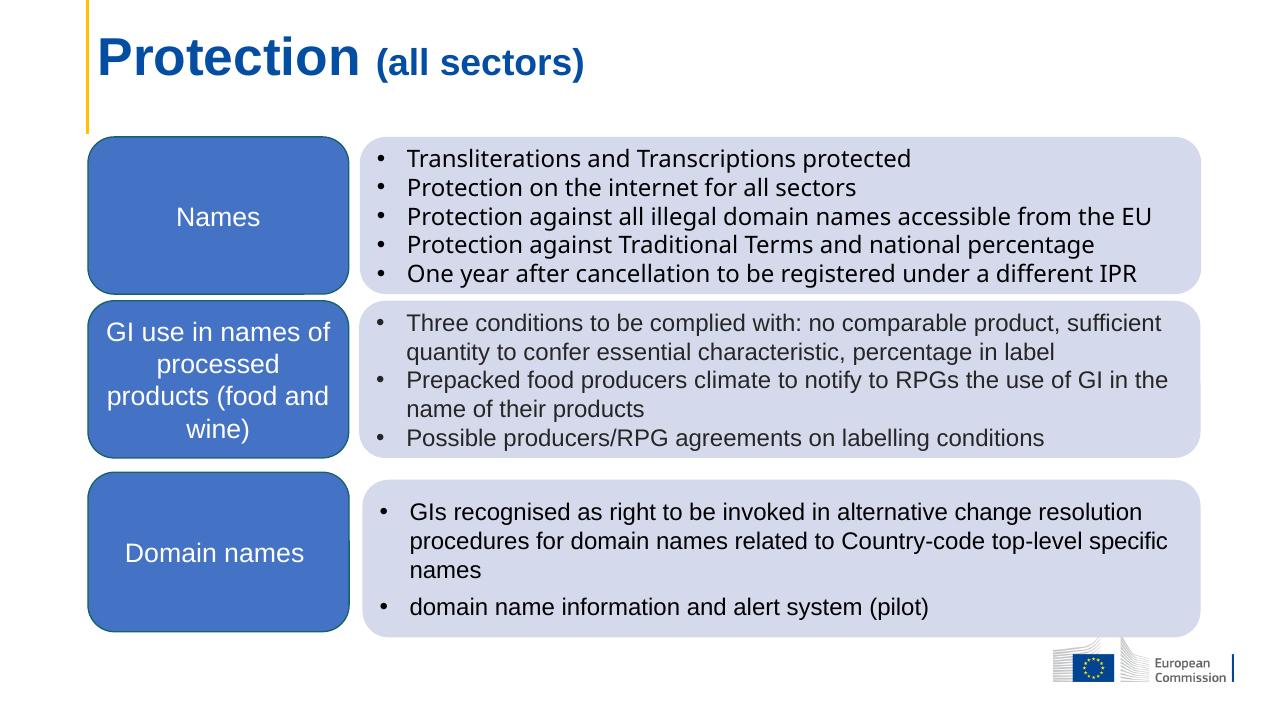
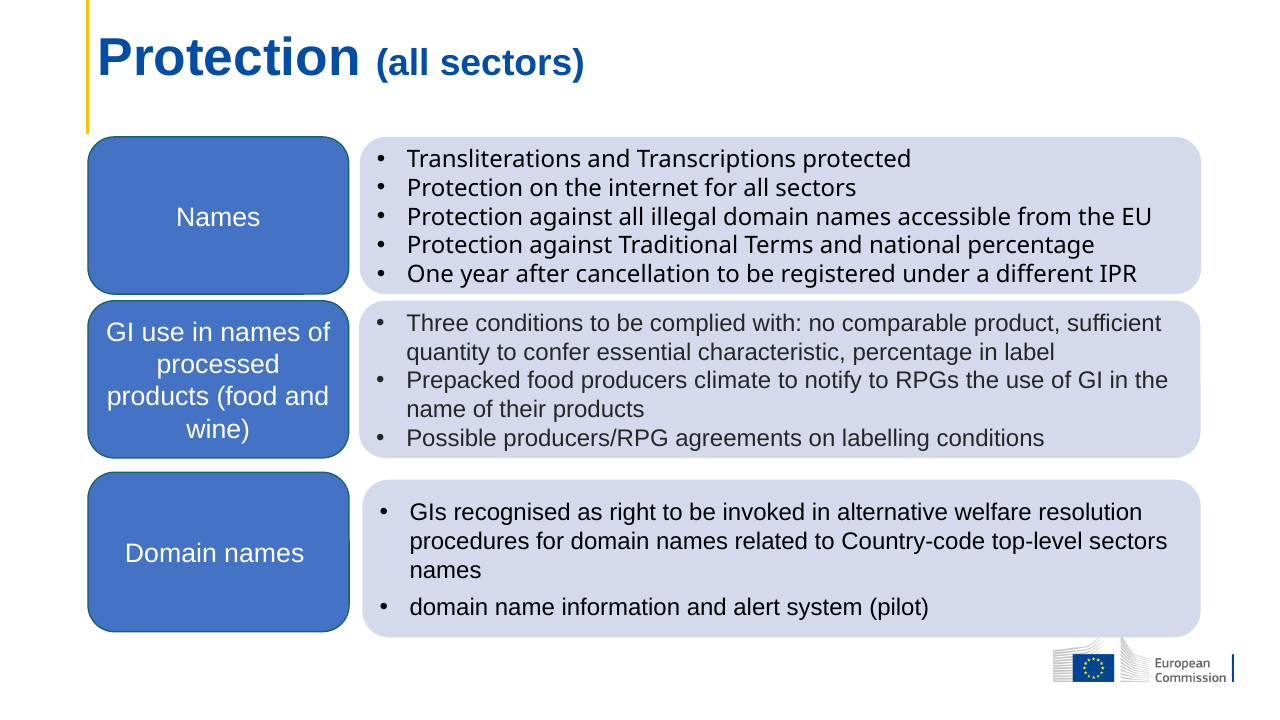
change: change -> welfare
top-level specific: specific -> sectors
